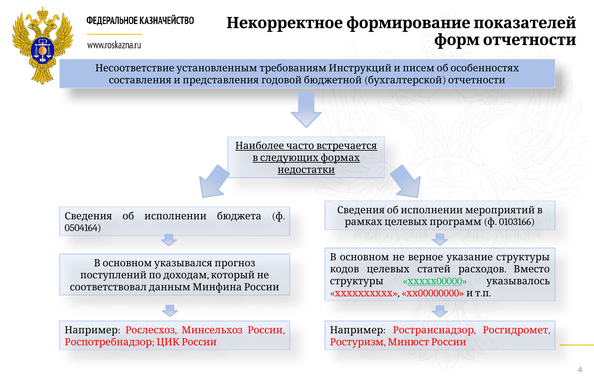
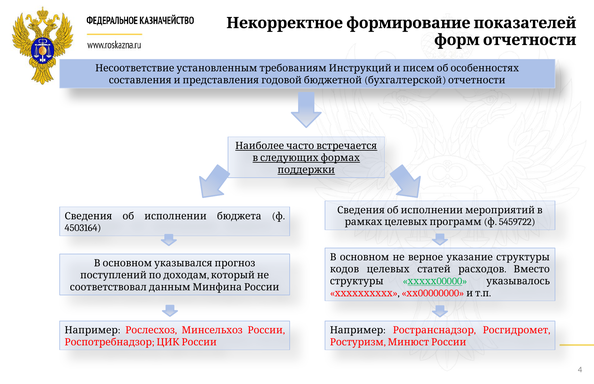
недостатки: недостатки -> поддержки
0103166: 0103166 -> 5459722
0504164: 0504164 -> 4503164
